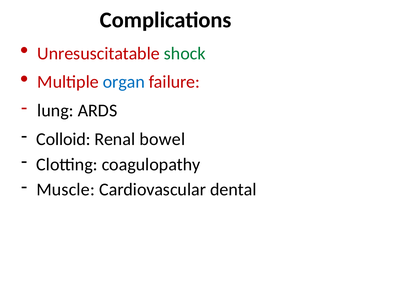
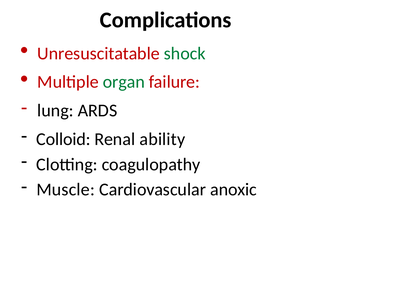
organ colour: blue -> green
bowel: bowel -> ability
dental: dental -> anoxic
